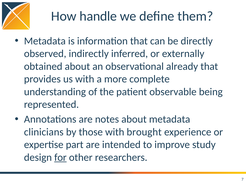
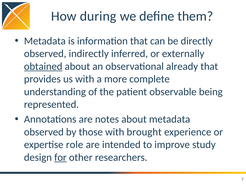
handle: handle -> during
obtained underline: none -> present
clinicians at (44, 132): clinicians -> observed
part: part -> role
